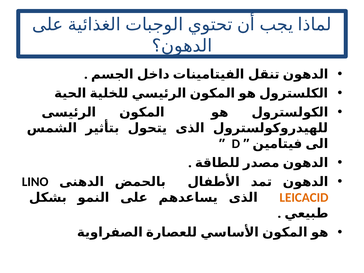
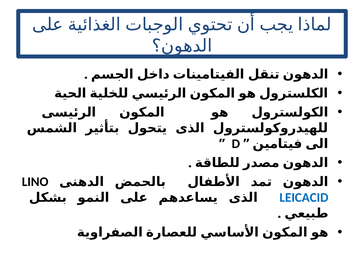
LEICACID colour: orange -> blue
